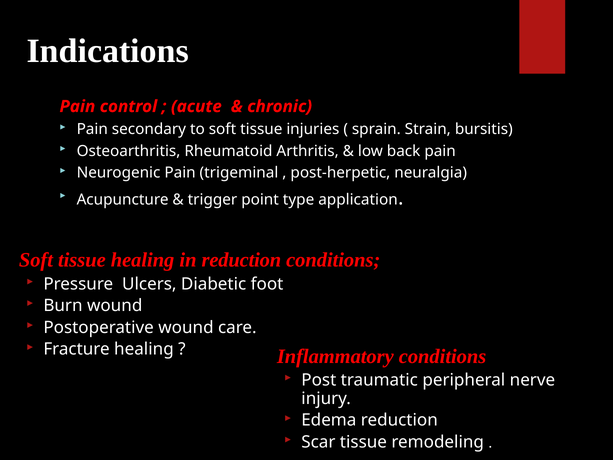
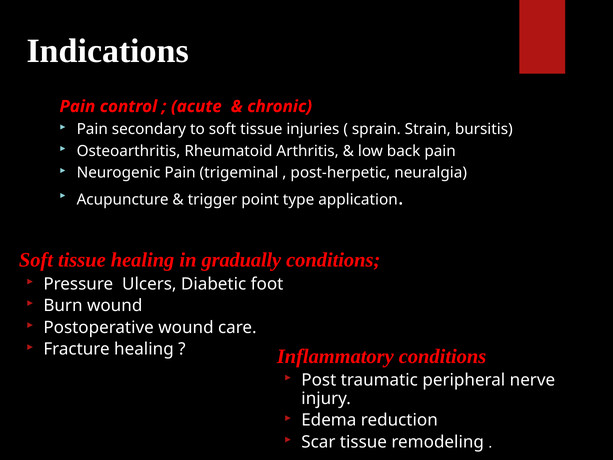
in reduction: reduction -> gradually
